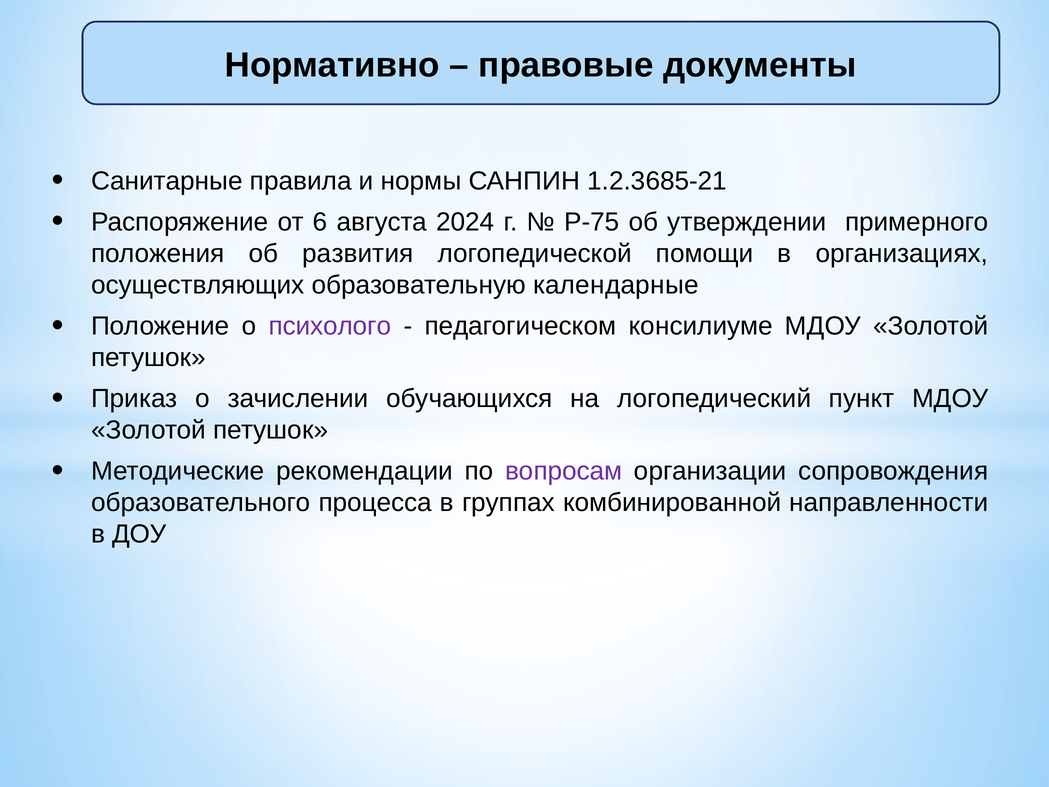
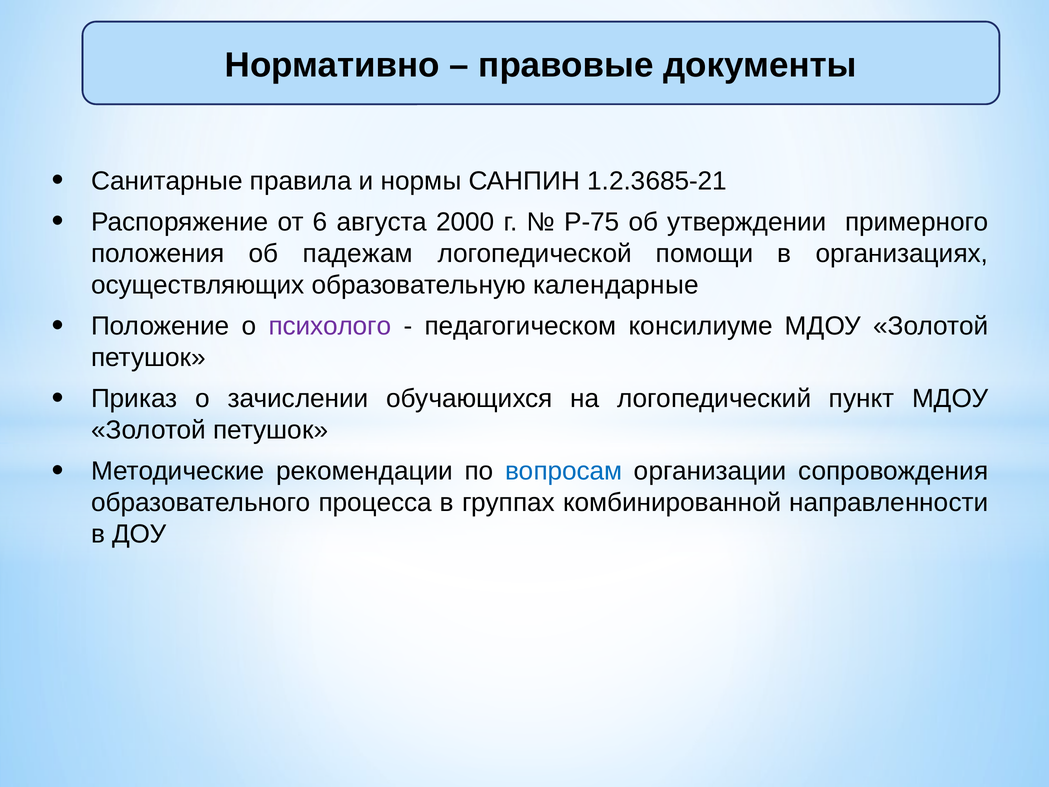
2024: 2024 -> 2000
развития: развития -> падежам
вопросам colour: purple -> blue
